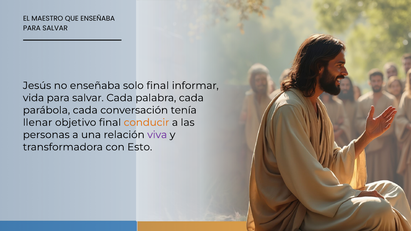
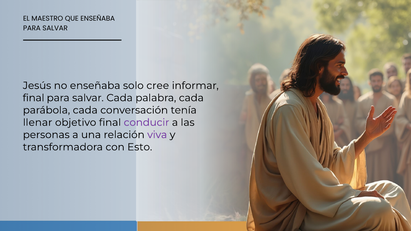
solo final: final -> cree
vida at (33, 98): vida -> final
conducir colour: orange -> purple
